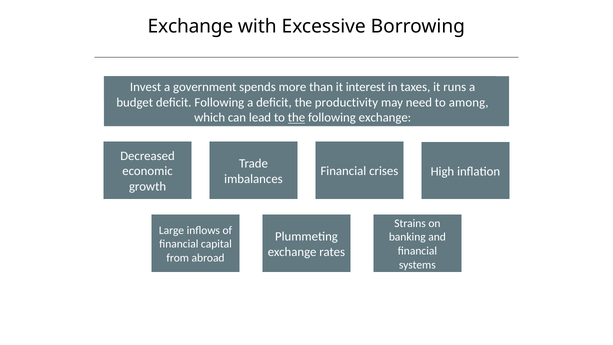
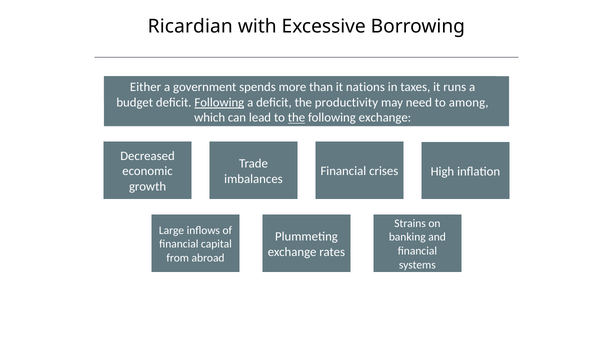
Exchange at (190, 26): Exchange -> Ricardian
Invest: Invest -> Either
interest: interest -> nations
Following at (219, 102) underline: none -> present
